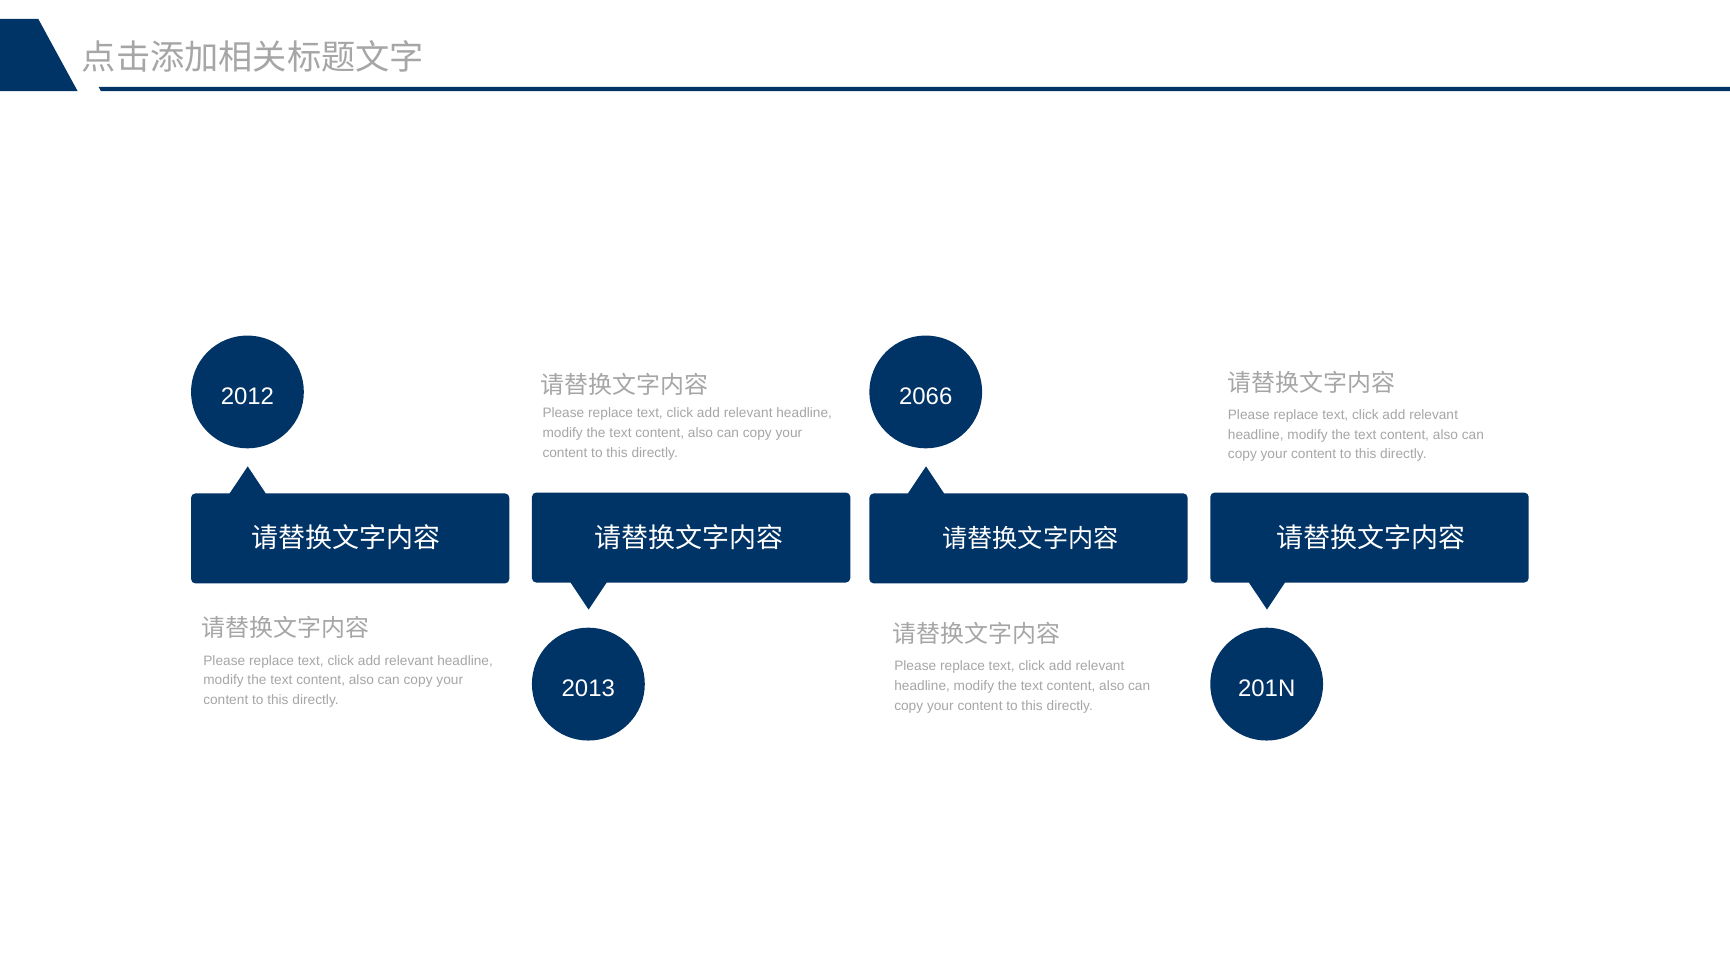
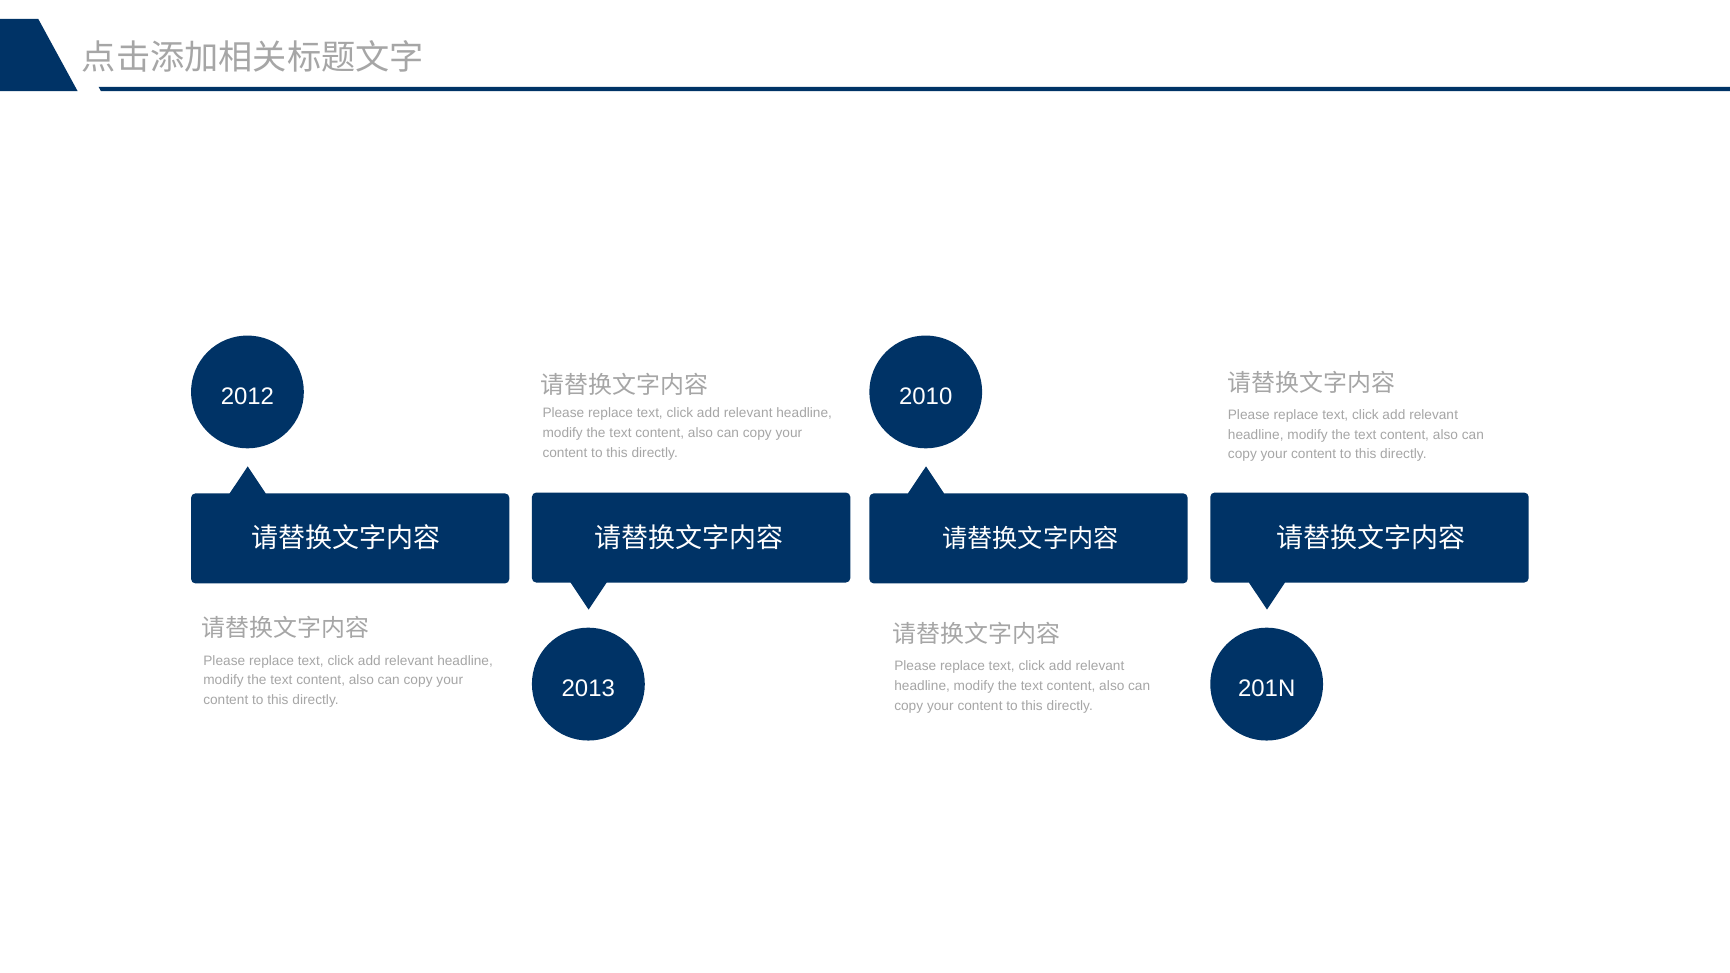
2066: 2066 -> 2010
